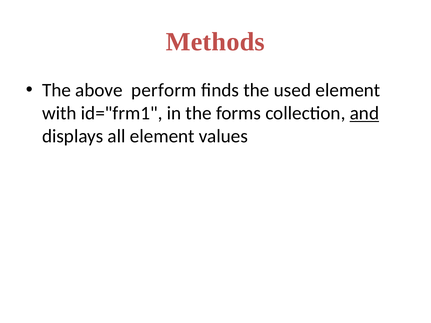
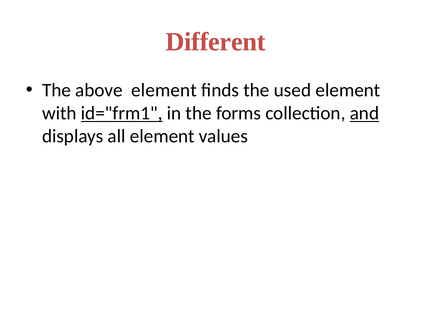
Methods: Methods -> Different
above perform: perform -> element
id="frm1 underline: none -> present
